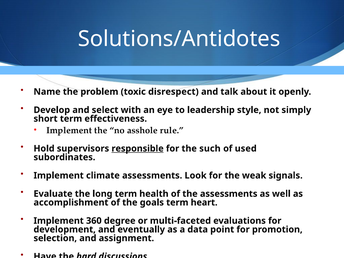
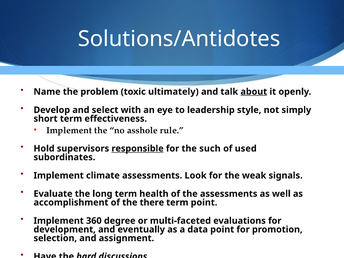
disrespect: disrespect -> ultimately
about underline: none -> present
goals: goals -> there
term heart: heart -> point
